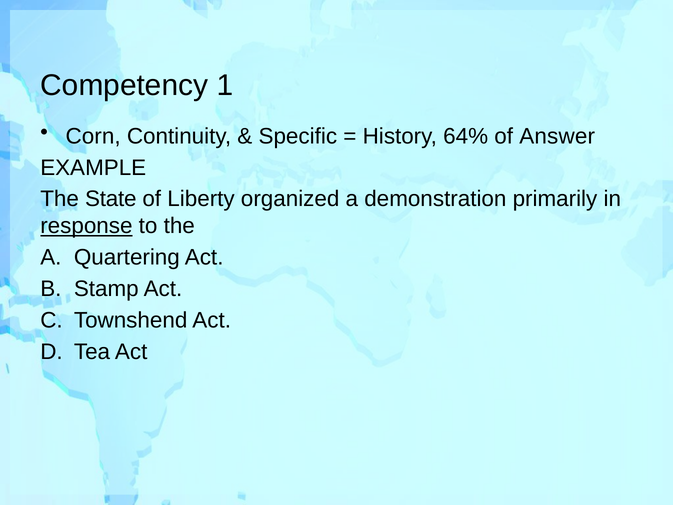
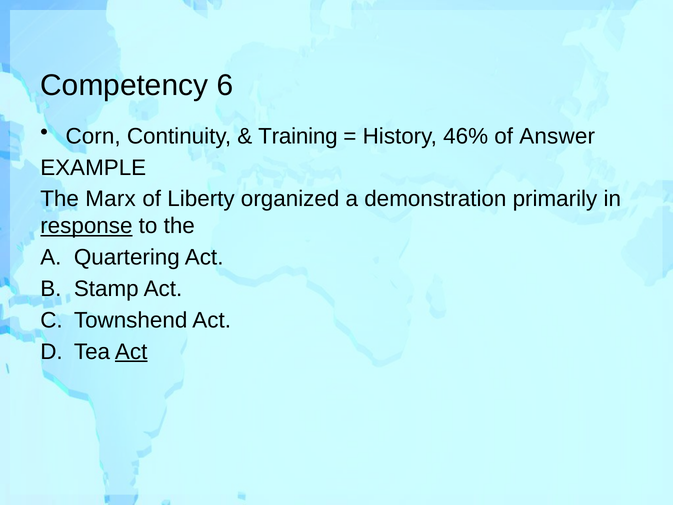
1: 1 -> 6
Specific: Specific -> Training
64%: 64% -> 46%
State: State -> Marx
Act at (131, 351) underline: none -> present
